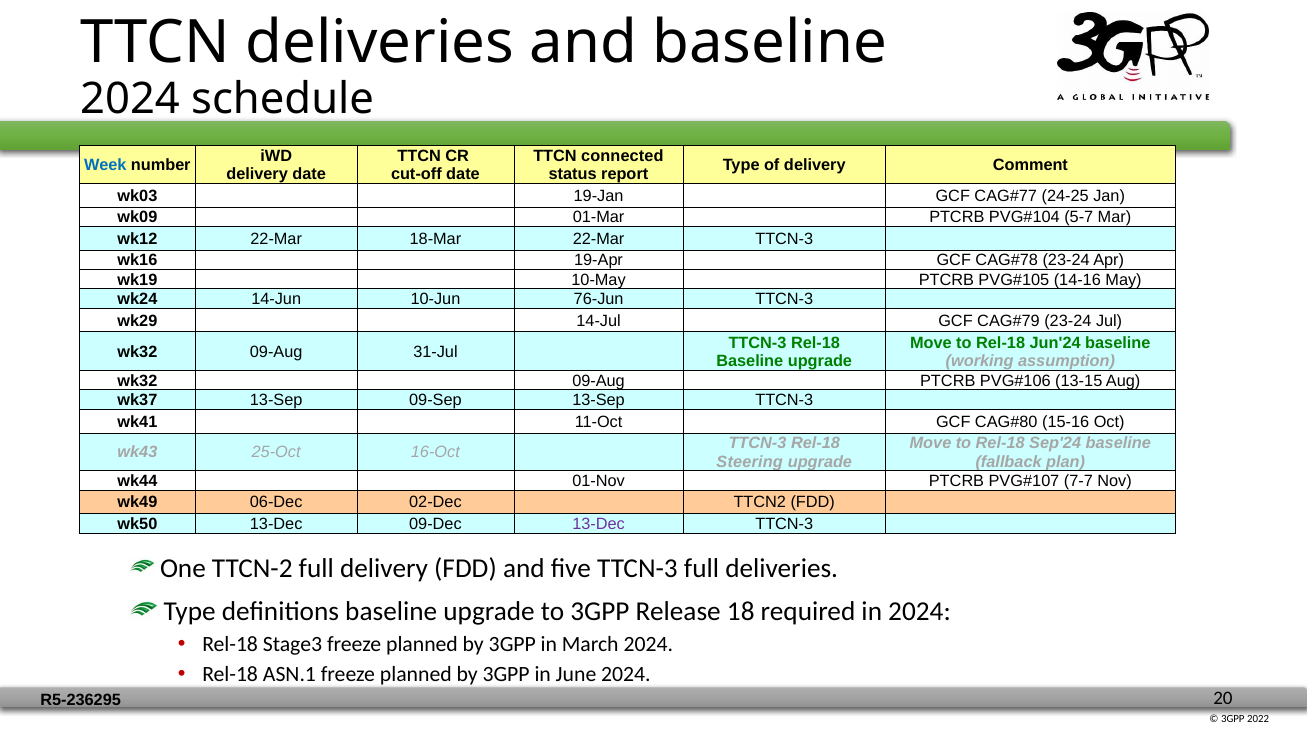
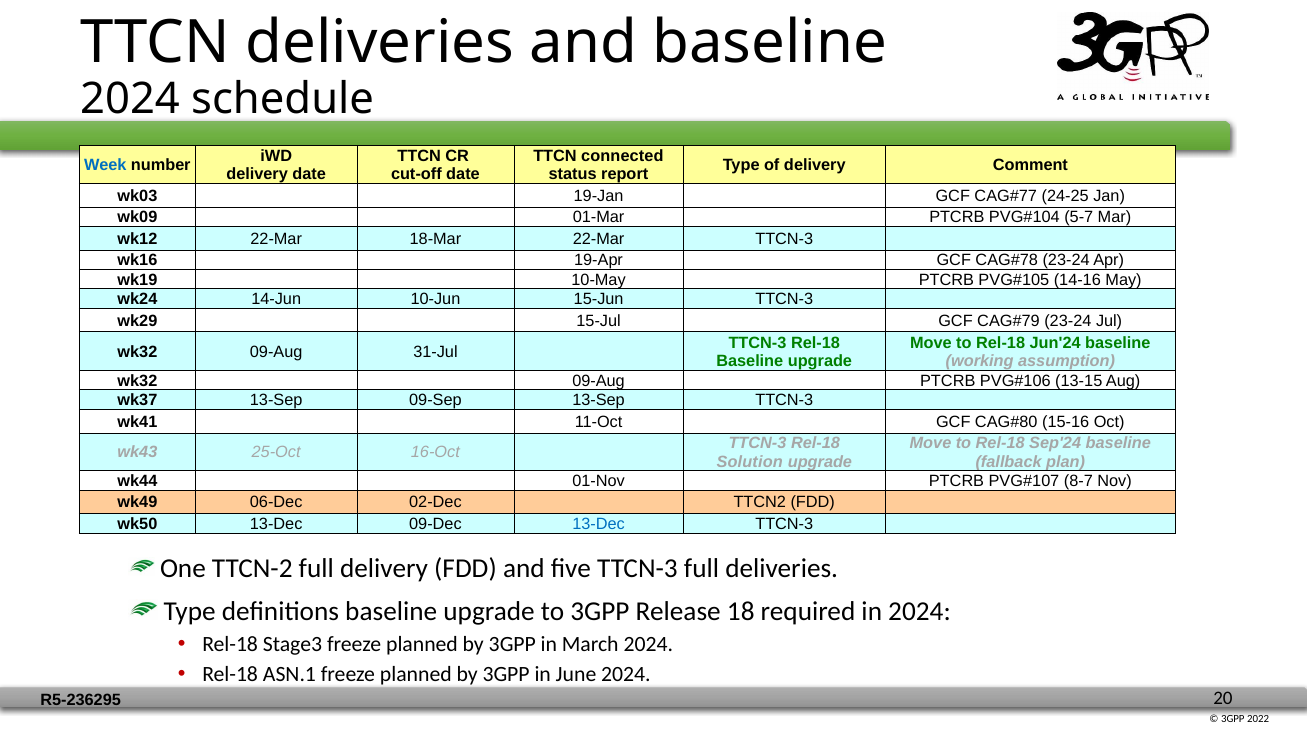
76-Jun: 76-Jun -> 15-Jun
14-Jul: 14-Jul -> 15-Jul
Steering: Steering -> Solution
7-7: 7-7 -> 8-7
13-Dec at (599, 524) colour: purple -> blue
